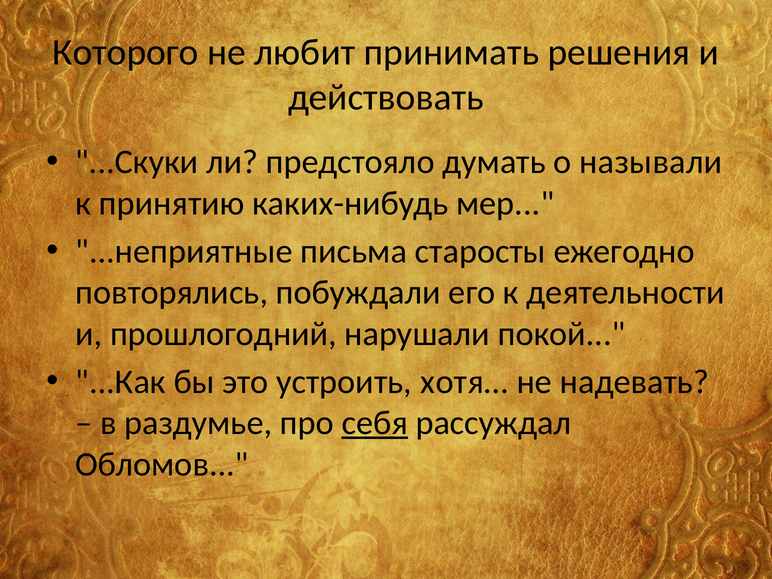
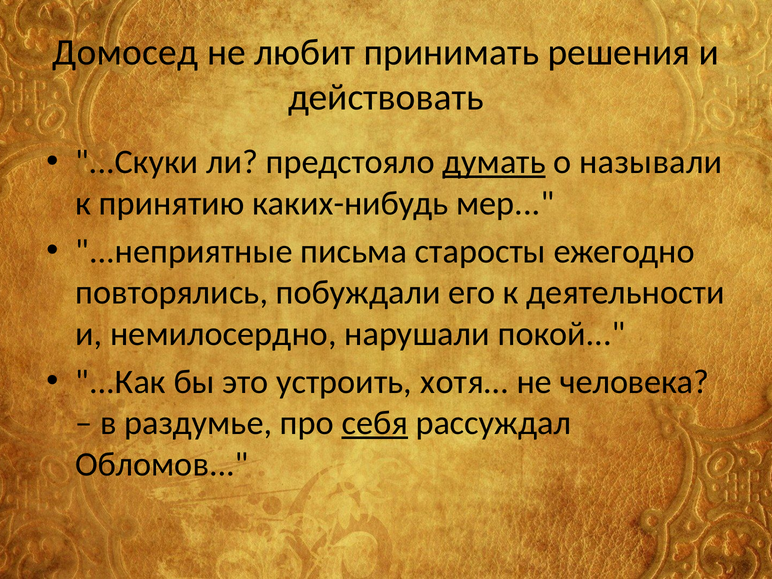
Которого: Которого -> Домосед
думать underline: none -> present
прошлогодний: прошлогодний -> немилосердно
надевать: надевать -> человека
